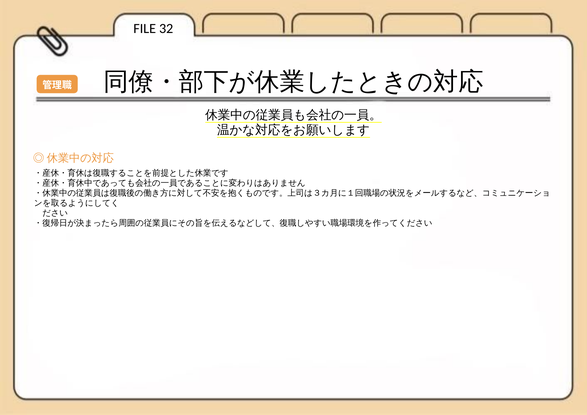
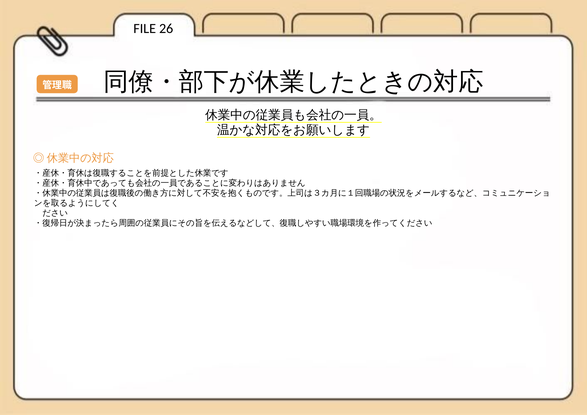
32: 32 -> 26
